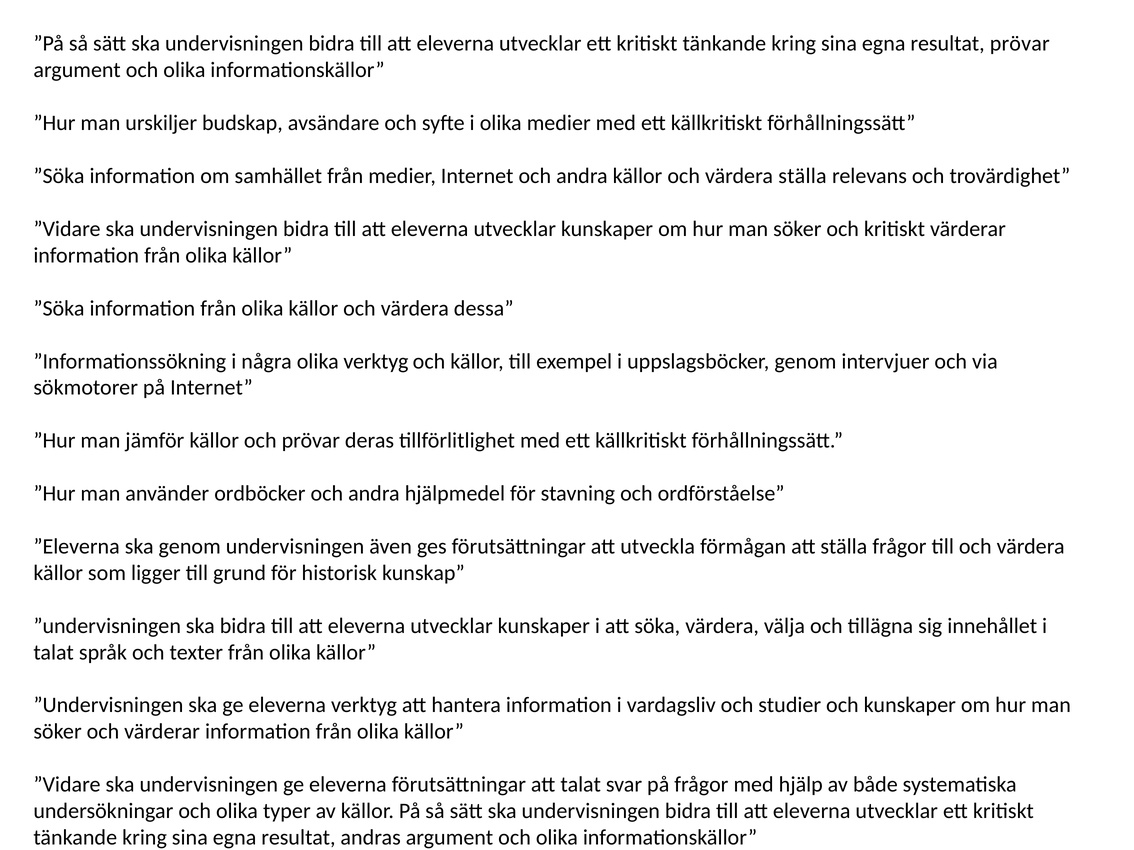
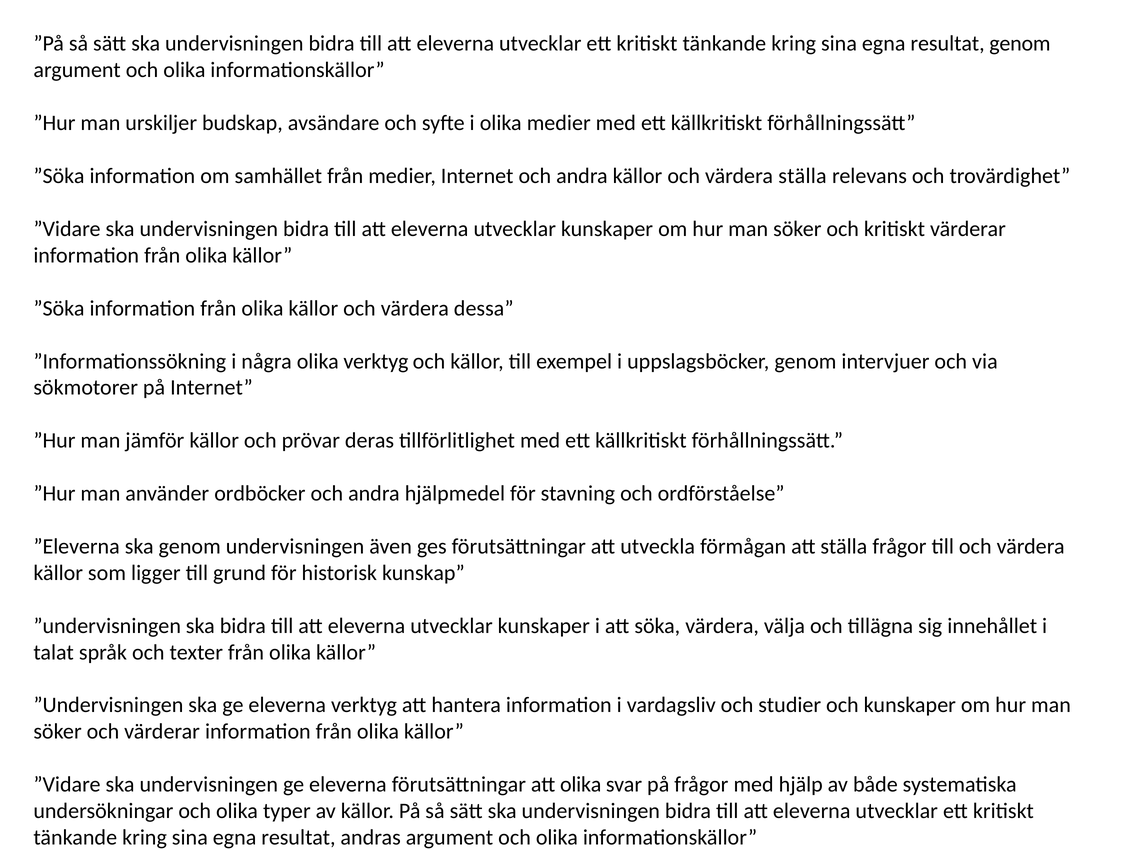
resultat prövar: prövar -> genom
att talat: talat -> olika
